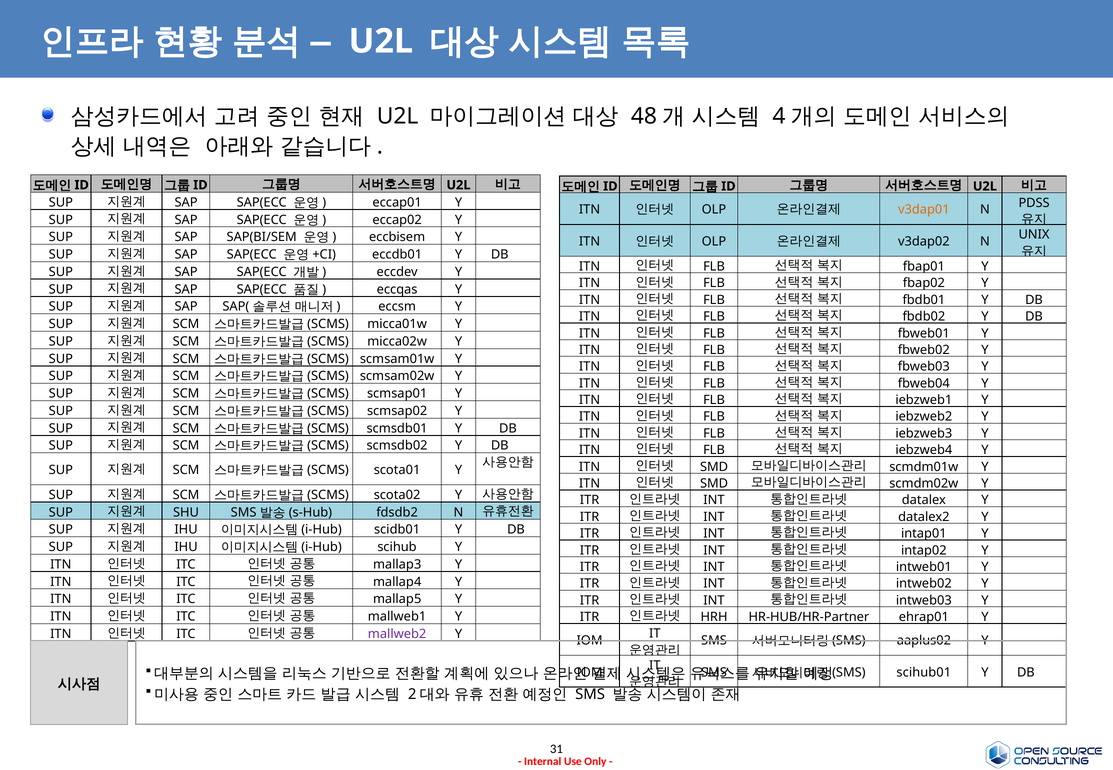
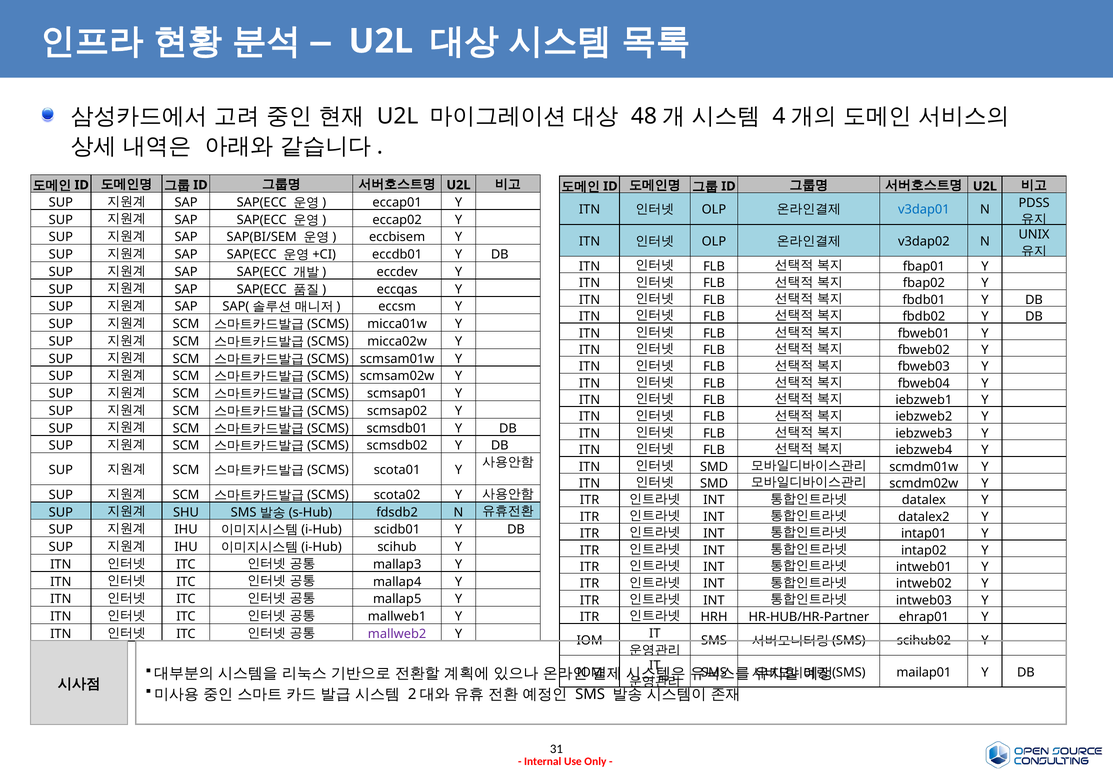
v3dap01 colour: orange -> blue
aaplus02: aaplus02 -> scihub02
scihub01: scihub01 -> mailap01
